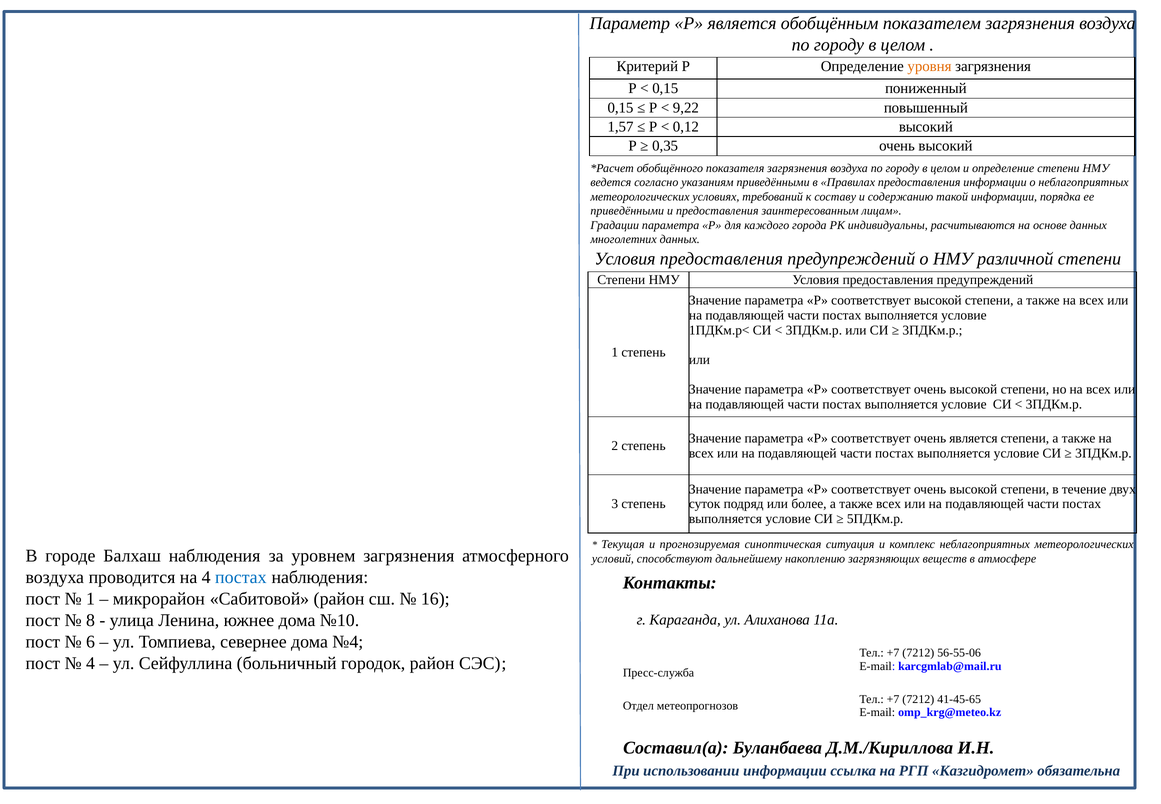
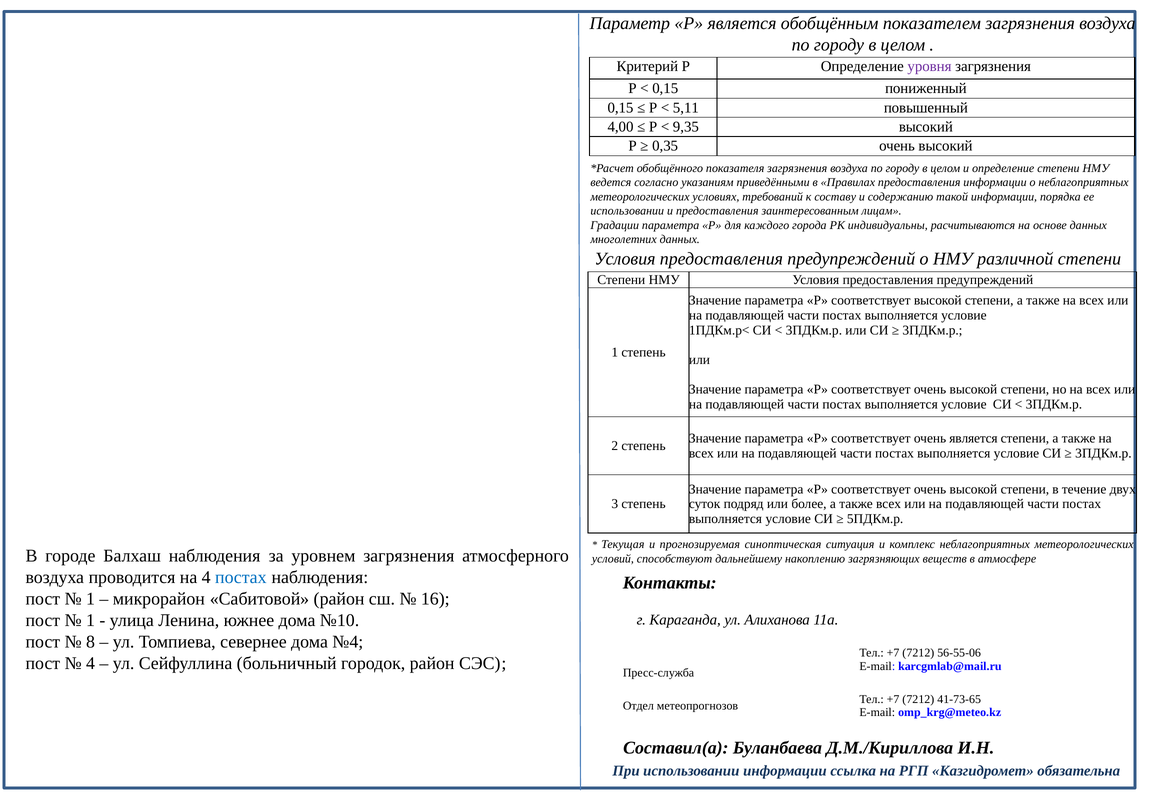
уровня colour: orange -> purple
9,22: 9,22 -> 5,11
1,57: 1,57 -> 4,00
0,12: 0,12 -> 9,35
приведёнными at (627, 211): приведёнными -> использовании
8 at (91, 620): 8 -> 1
6: 6 -> 8
41-45-65: 41-45-65 -> 41-73-65
